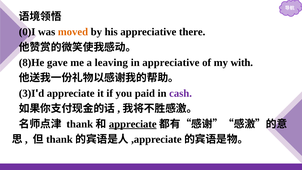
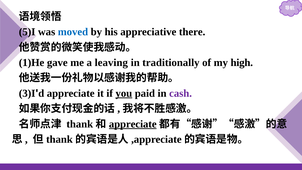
0)I: 0)I -> 5)I
moved colour: orange -> blue
8)He: 8)He -> 1)He
in appreciative: appreciative -> traditionally
with: with -> high
you underline: none -> present
